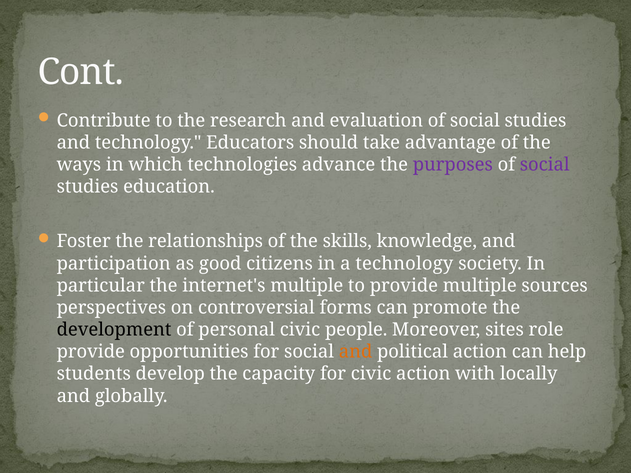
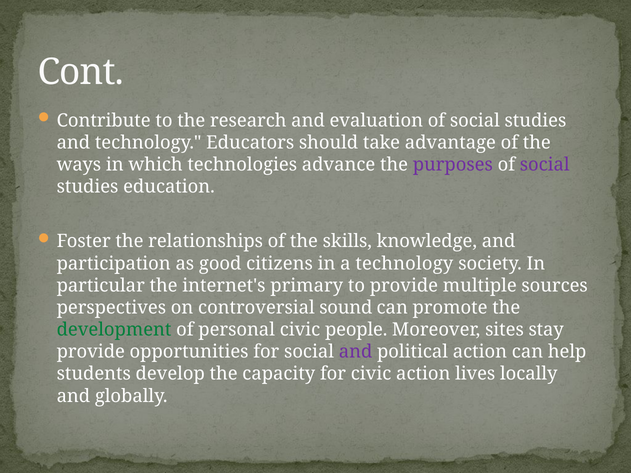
internet's multiple: multiple -> primary
forms: forms -> sound
development colour: black -> green
role: role -> stay
and at (356, 352) colour: orange -> purple
with: with -> lives
